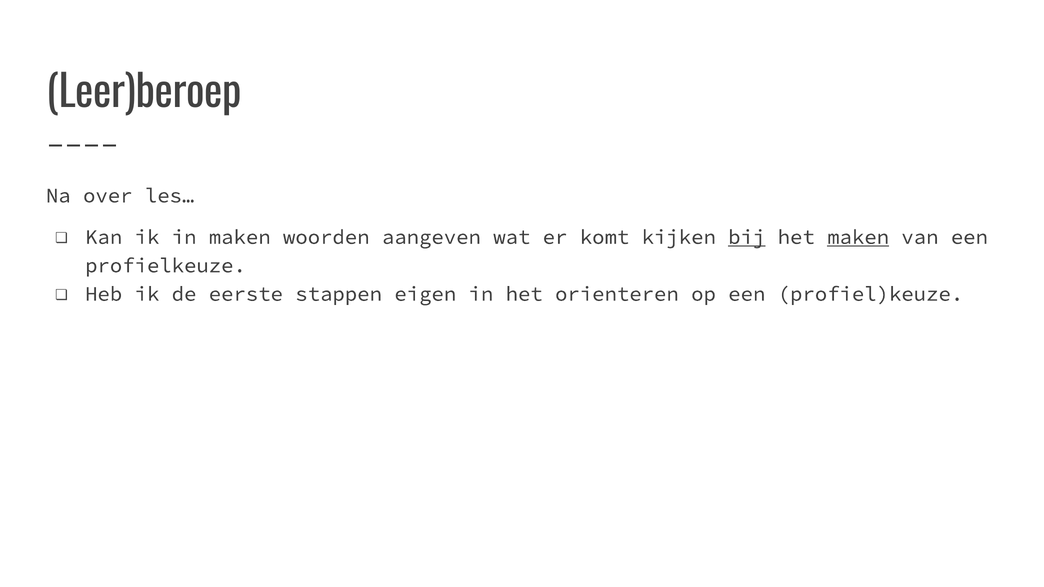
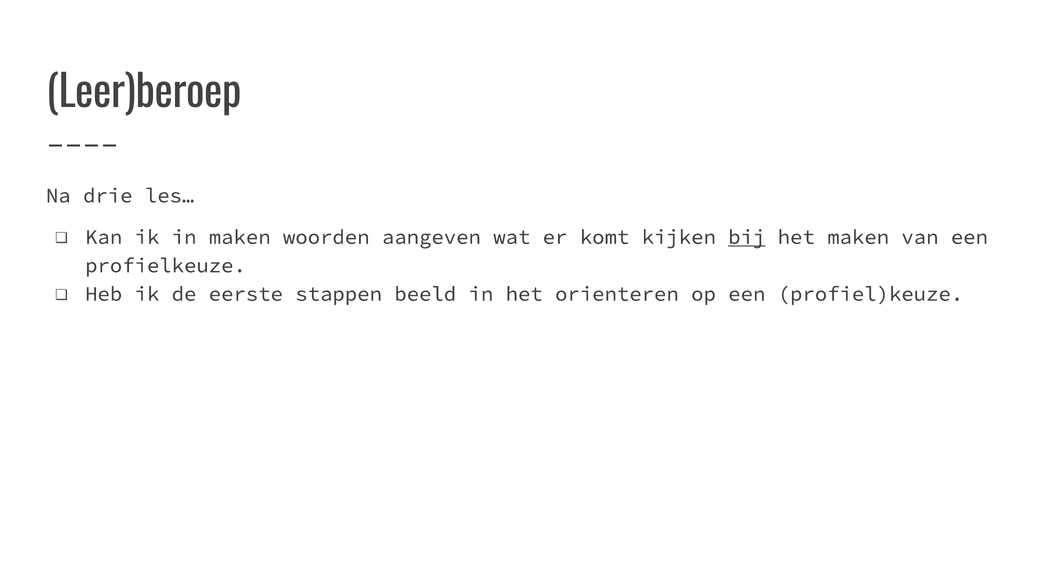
over: over -> drie
maken at (858, 237) underline: present -> none
eigen: eigen -> beeld
